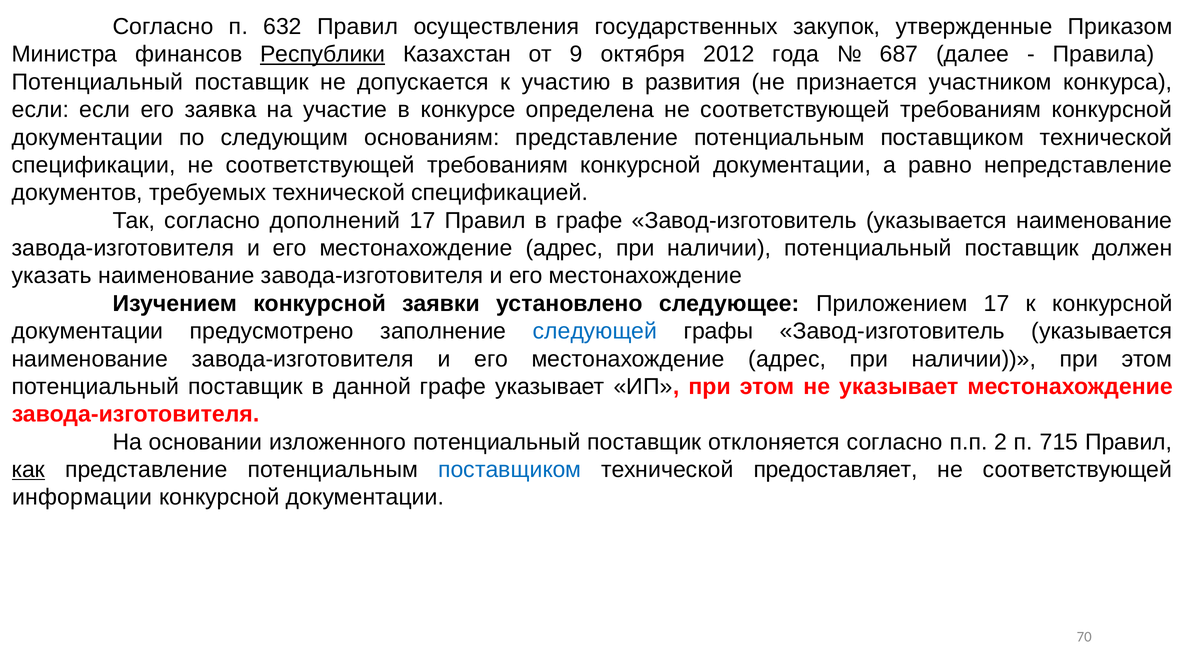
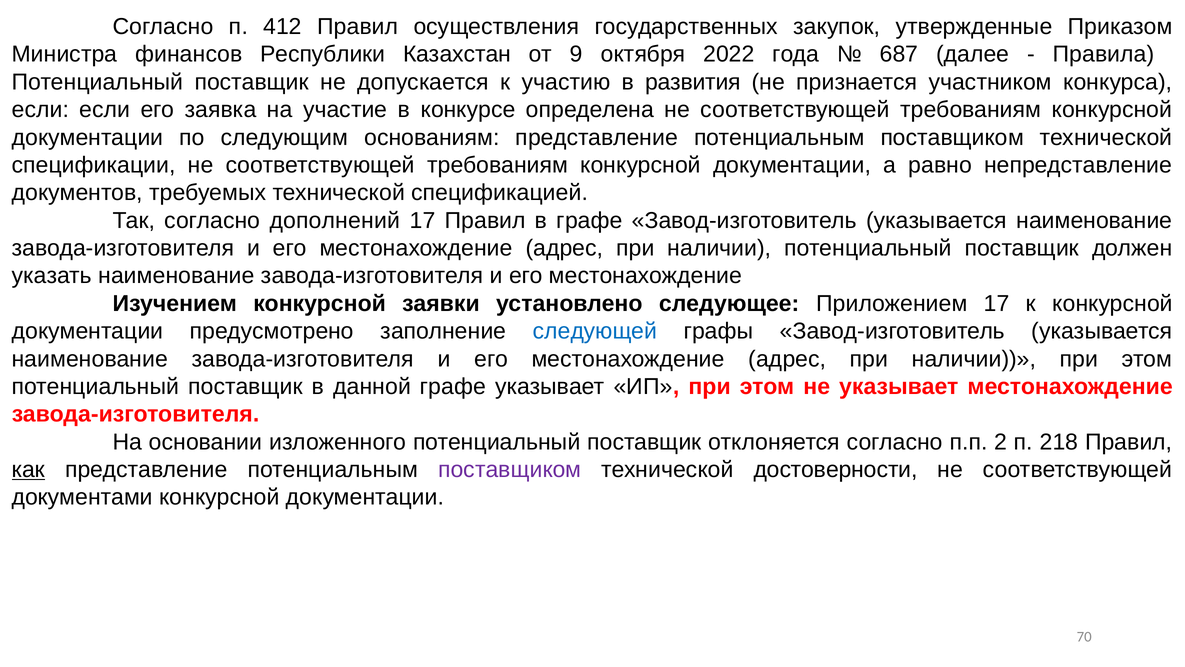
632: 632 -> 412
Республики underline: present -> none
2012: 2012 -> 2022
715: 715 -> 218
поставщиком at (510, 469) colour: blue -> purple
предоставляет: предоставляет -> достоверности
информации: информации -> документами
